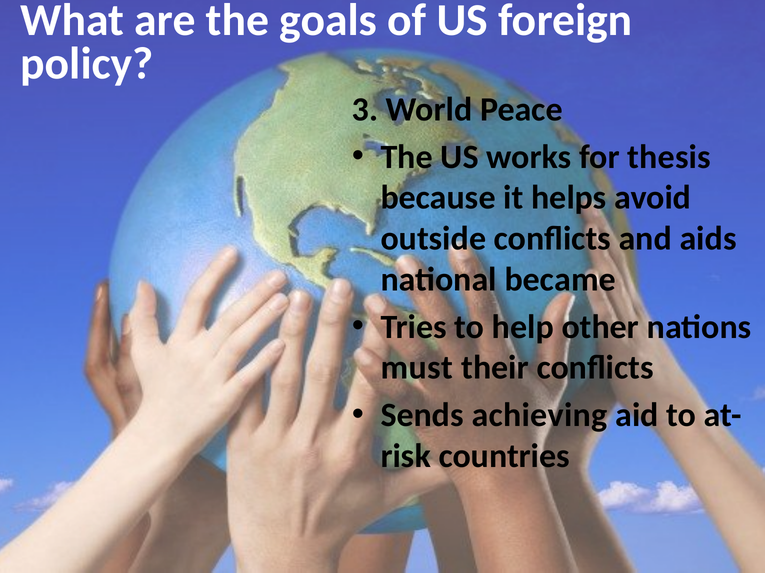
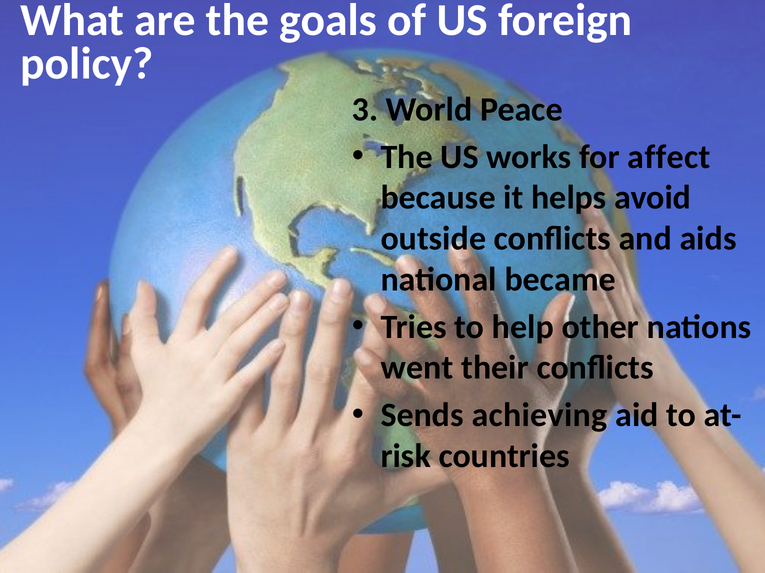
thesis: thesis -> affect
must: must -> went
